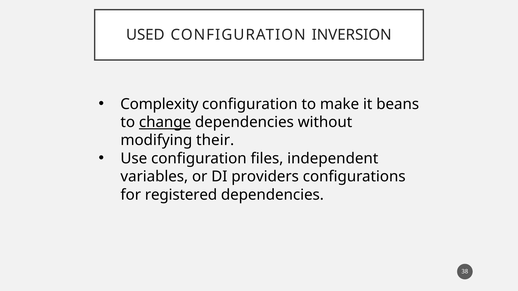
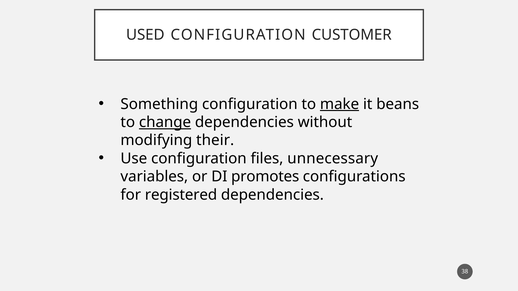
INVERSION: INVERSION -> CUSTOMER
Complexity: Complexity -> Something
make underline: none -> present
independent: independent -> unnecessary
providers: providers -> promotes
